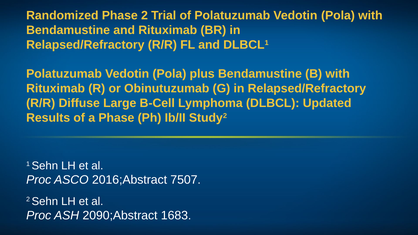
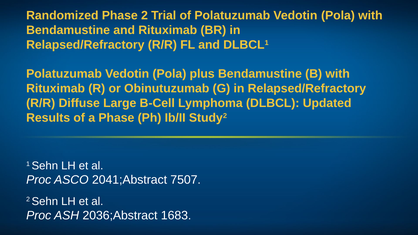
2016;Abstract: 2016;Abstract -> 2041;Abstract
2090;Abstract: 2090;Abstract -> 2036;Abstract
